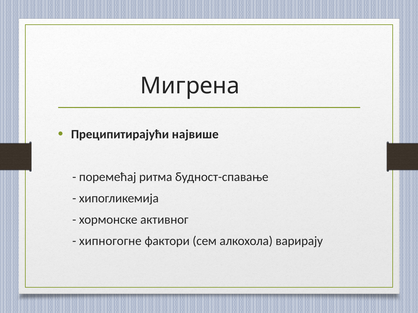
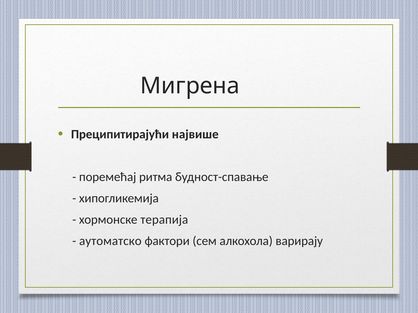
активног: активног -> тeрaпиjа
хипногогне: хипногогне -> аутоматско
